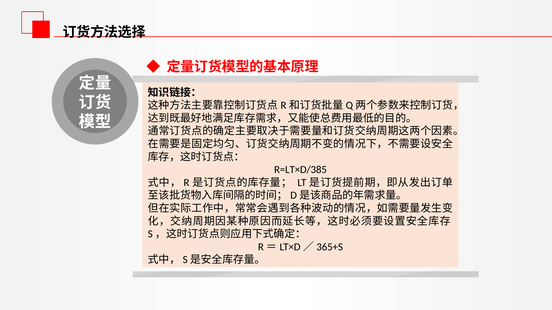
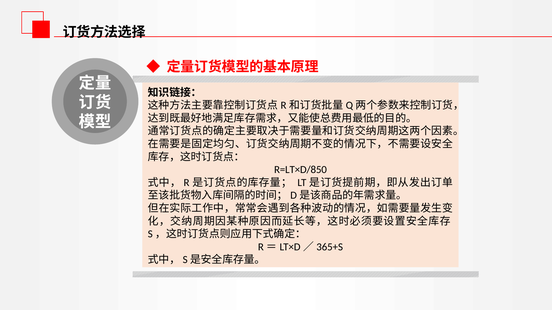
R=LT×D/385: R=LT×D/385 -> R=LT×D/850
